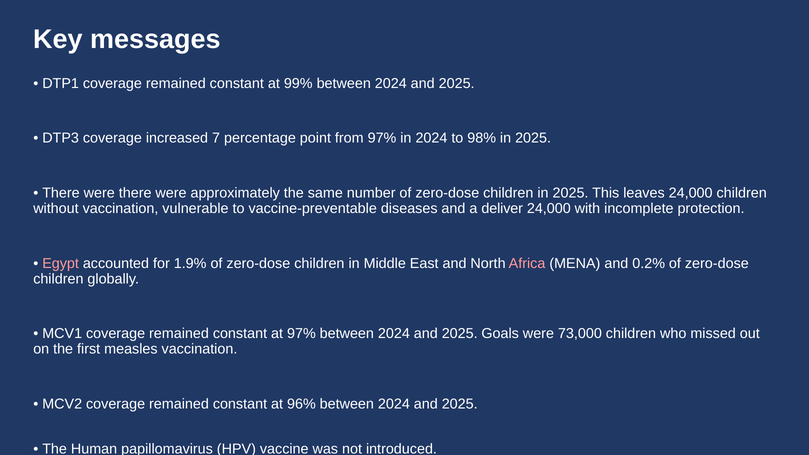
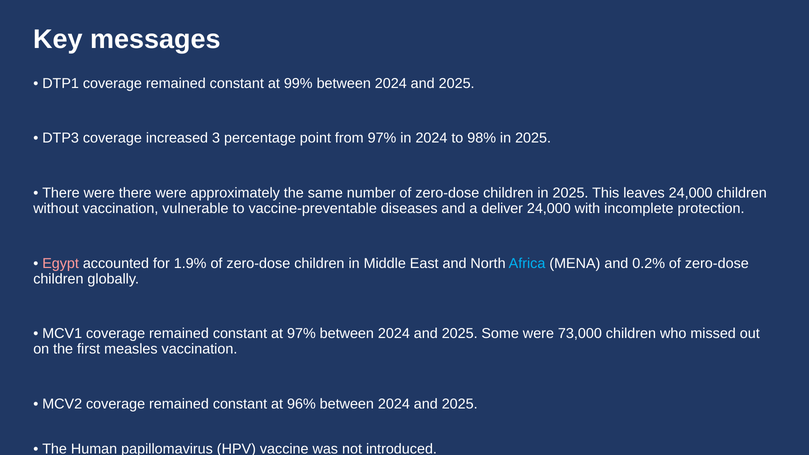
7: 7 -> 3
Africa colour: pink -> light blue
Goals: Goals -> Some
